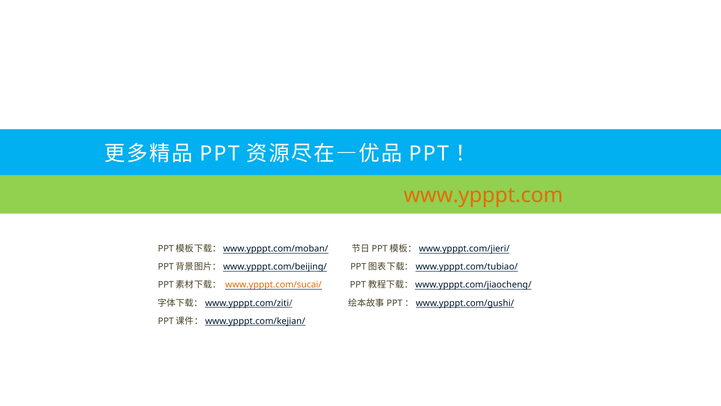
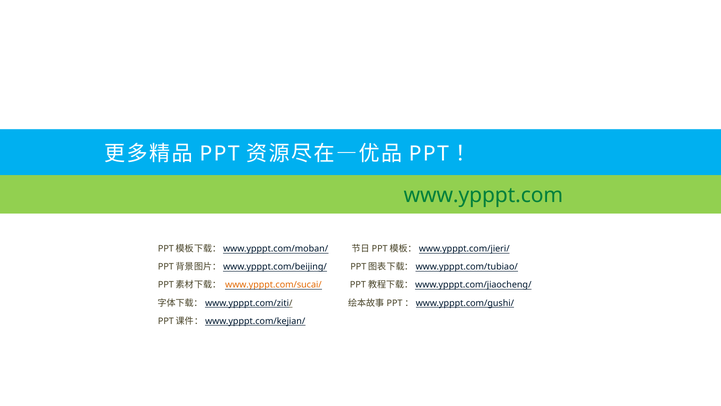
www.ypppt.com colour: orange -> green
